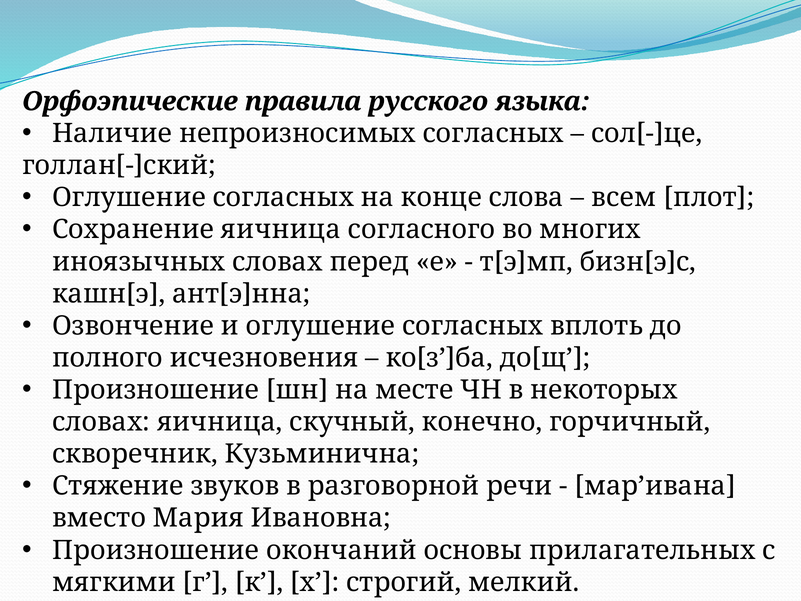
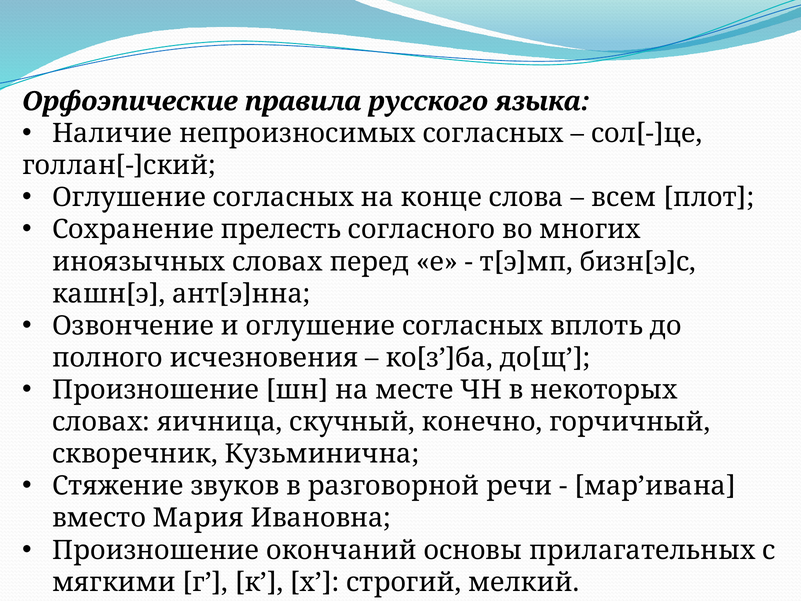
Сохранение яичница: яичница -> прелесть
